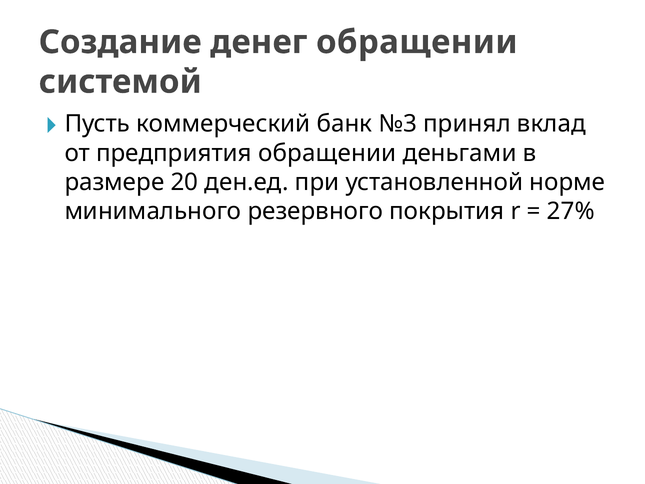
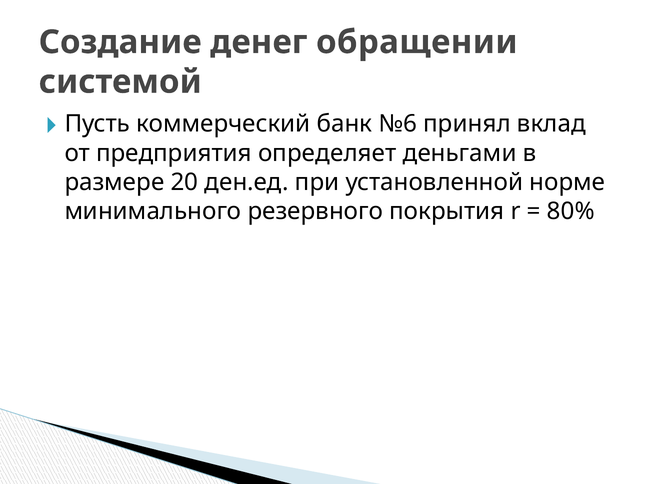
№3: №3 -> №6
предприятия обращении: обращении -> определяет
27%: 27% -> 80%
